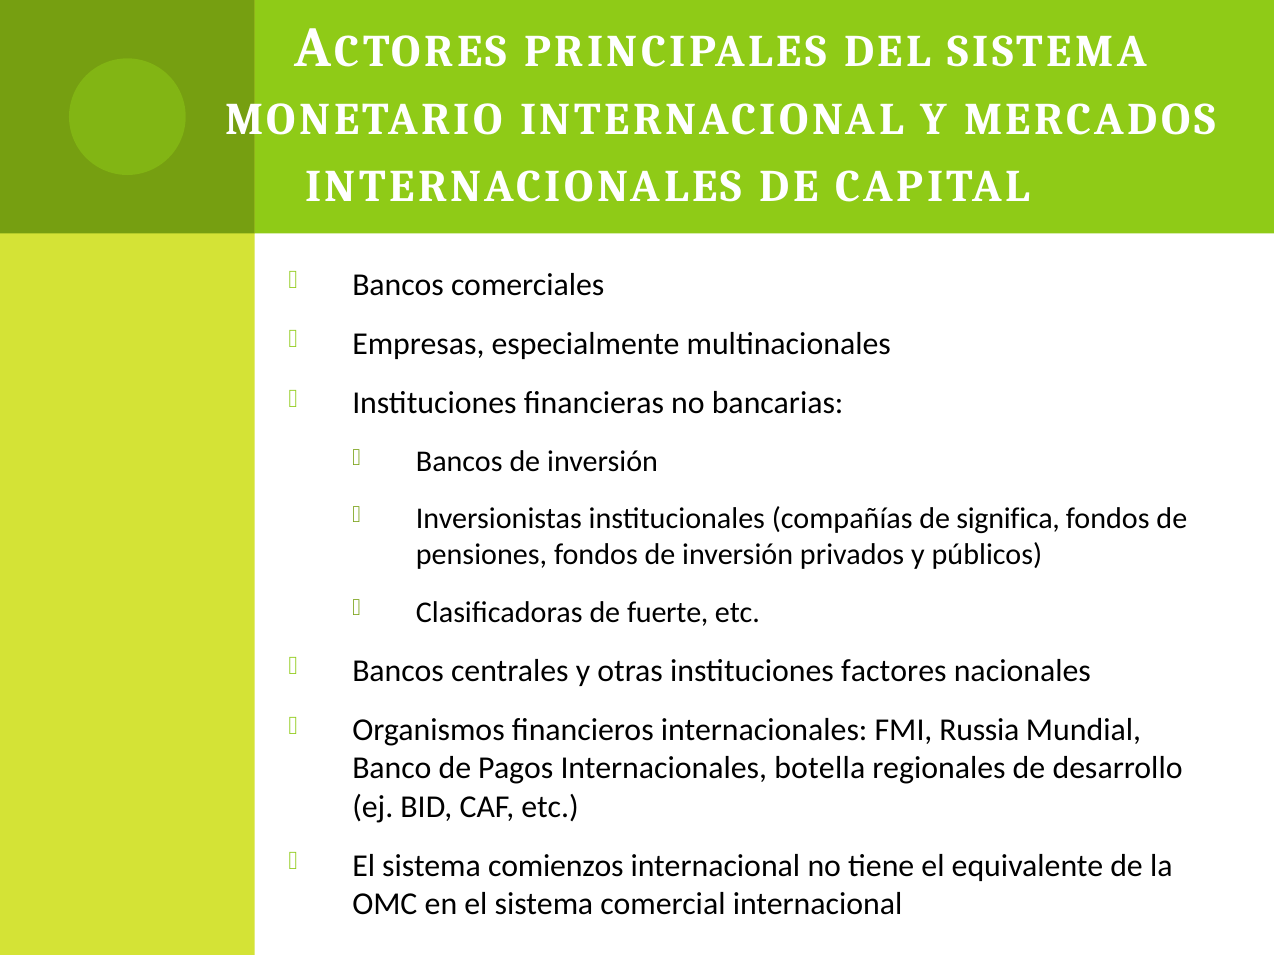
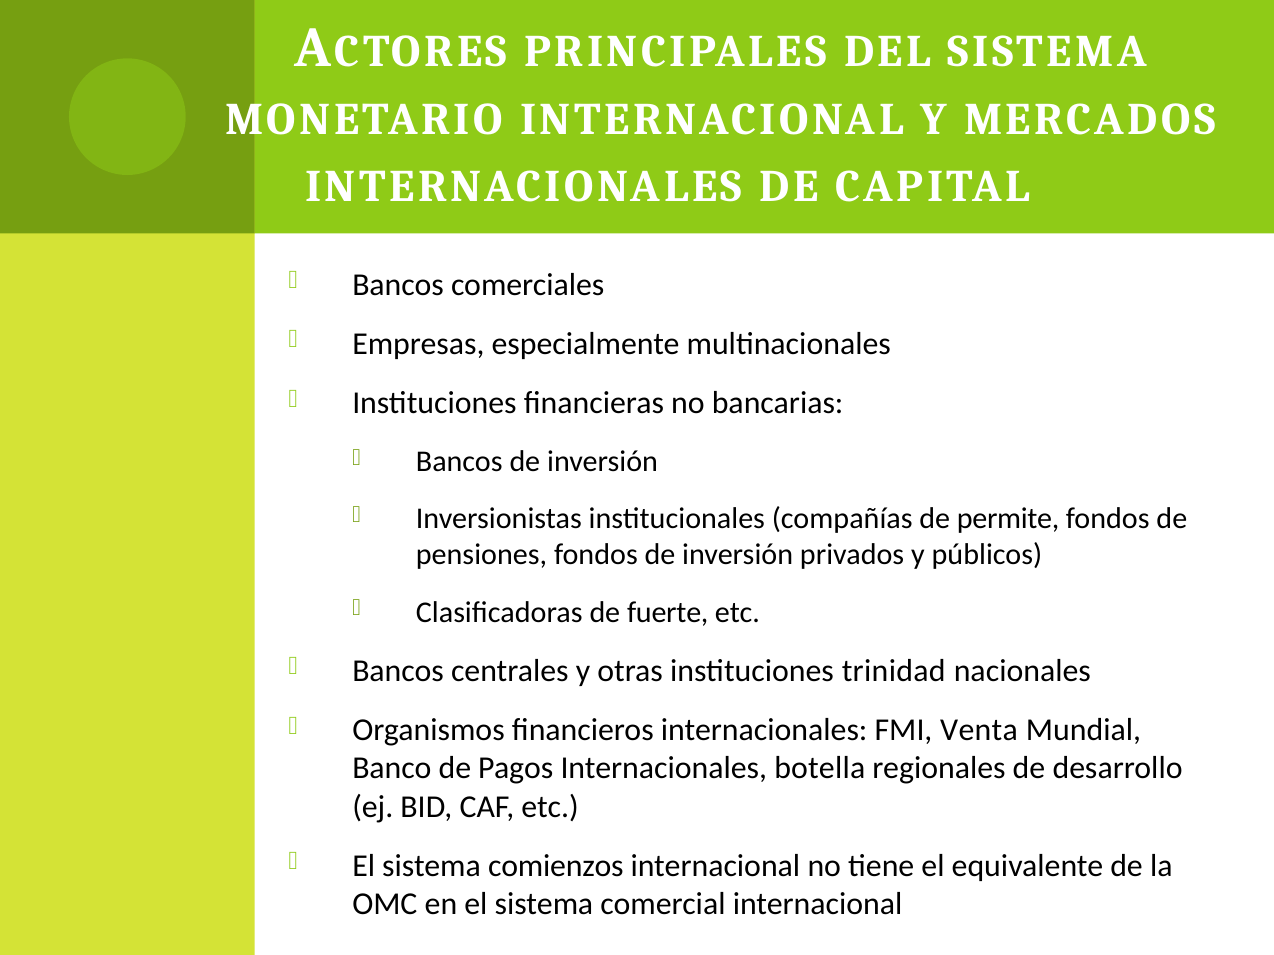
significa: significa -> permite
factores: factores -> trinidad
Russia: Russia -> Venta
